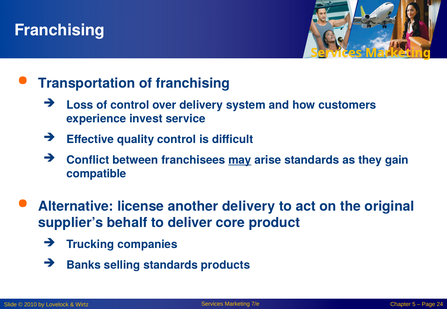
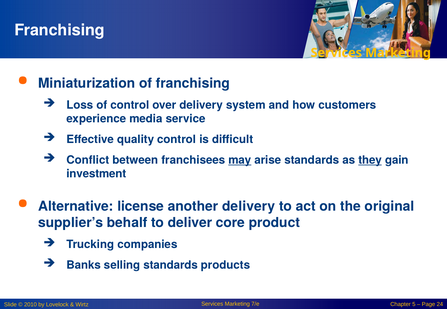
Transportation: Transportation -> Miniaturization
invest: invest -> media
they underline: none -> present
compatible: compatible -> investment
